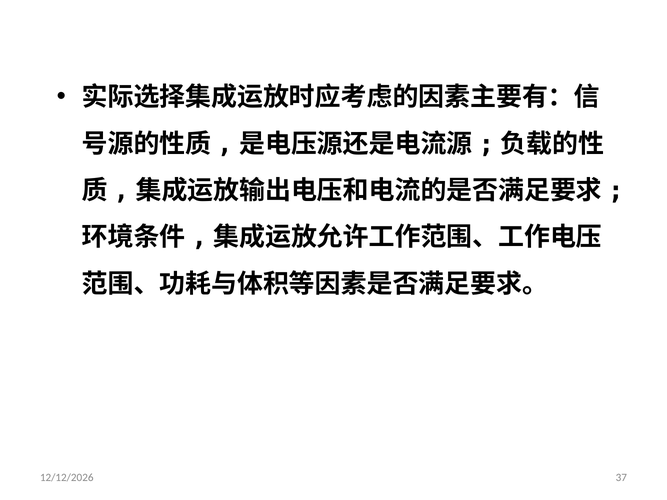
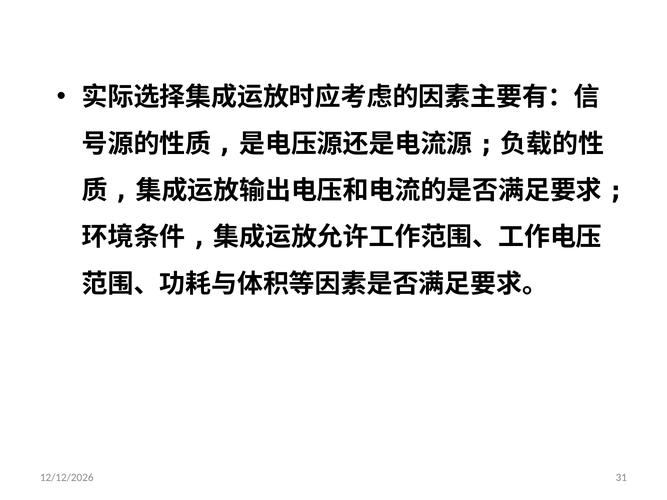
37: 37 -> 31
